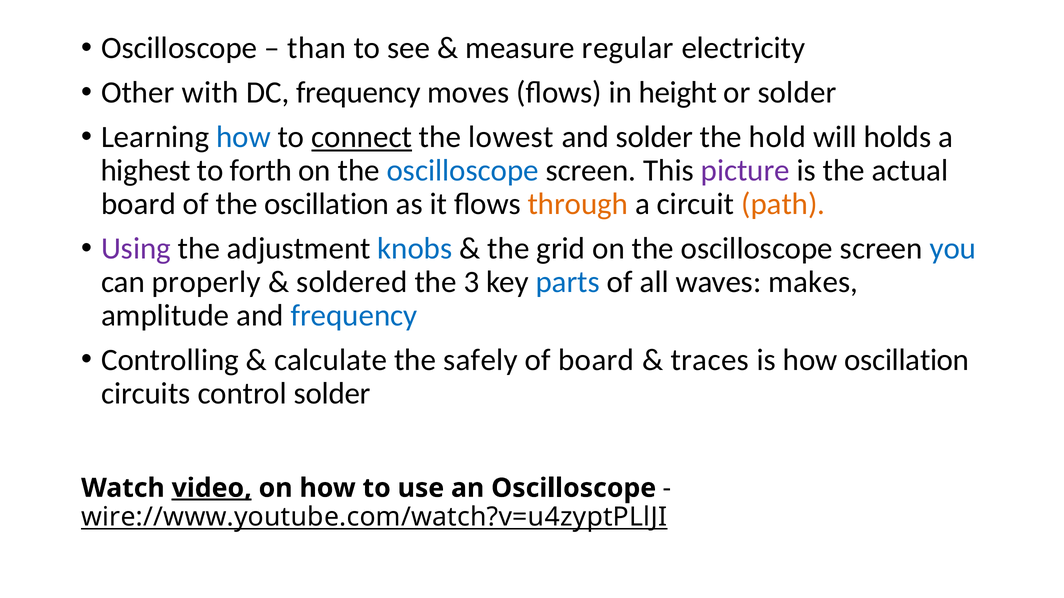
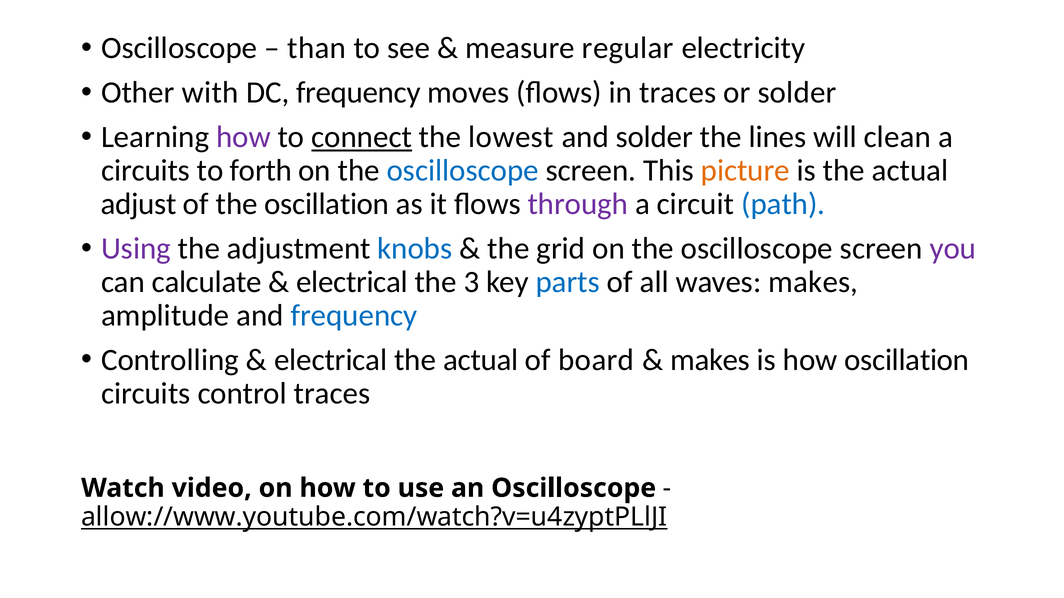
in height: height -> traces
how at (244, 137) colour: blue -> purple
hold: hold -> lines
holds: holds -> clean
highest at (146, 171): highest -> circuits
picture colour: purple -> orange
board at (138, 204): board -> adjust
through colour: orange -> purple
path colour: orange -> blue
you colour: blue -> purple
properly: properly -> calculate
soldered at (352, 282): soldered -> electrical
calculate at (331, 360): calculate -> electrical
safely at (480, 360): safely -> actual
traces at (710, 360): traces -> makes
control solder: solder -> traces
video underline: present -> none
wire://www.youtube.com/watch?v=u4zyptPLlJI: wire://www.youtube.com/watch?v=u4zyptPLlJI -> allow://www.youtube.com/watch?v=u4zyptPLlJI
